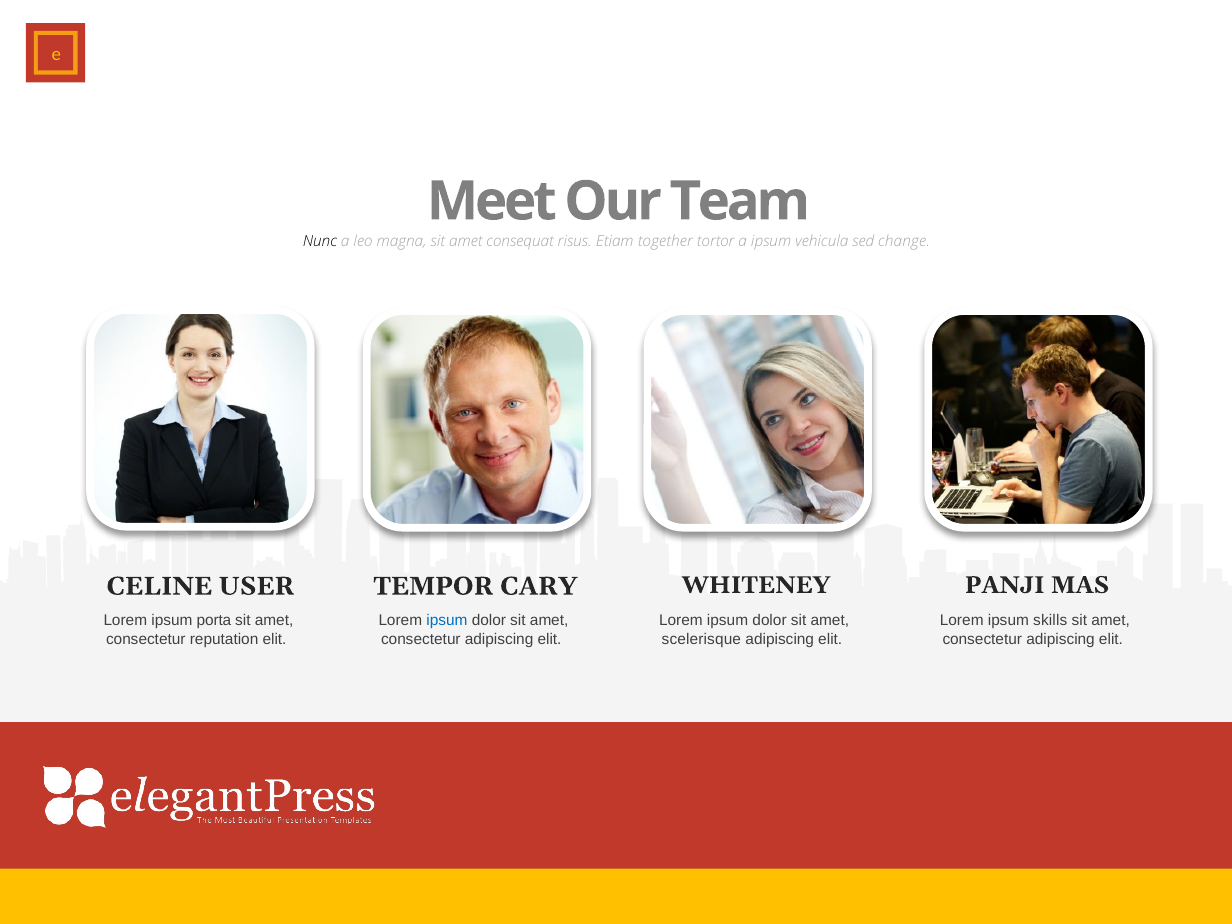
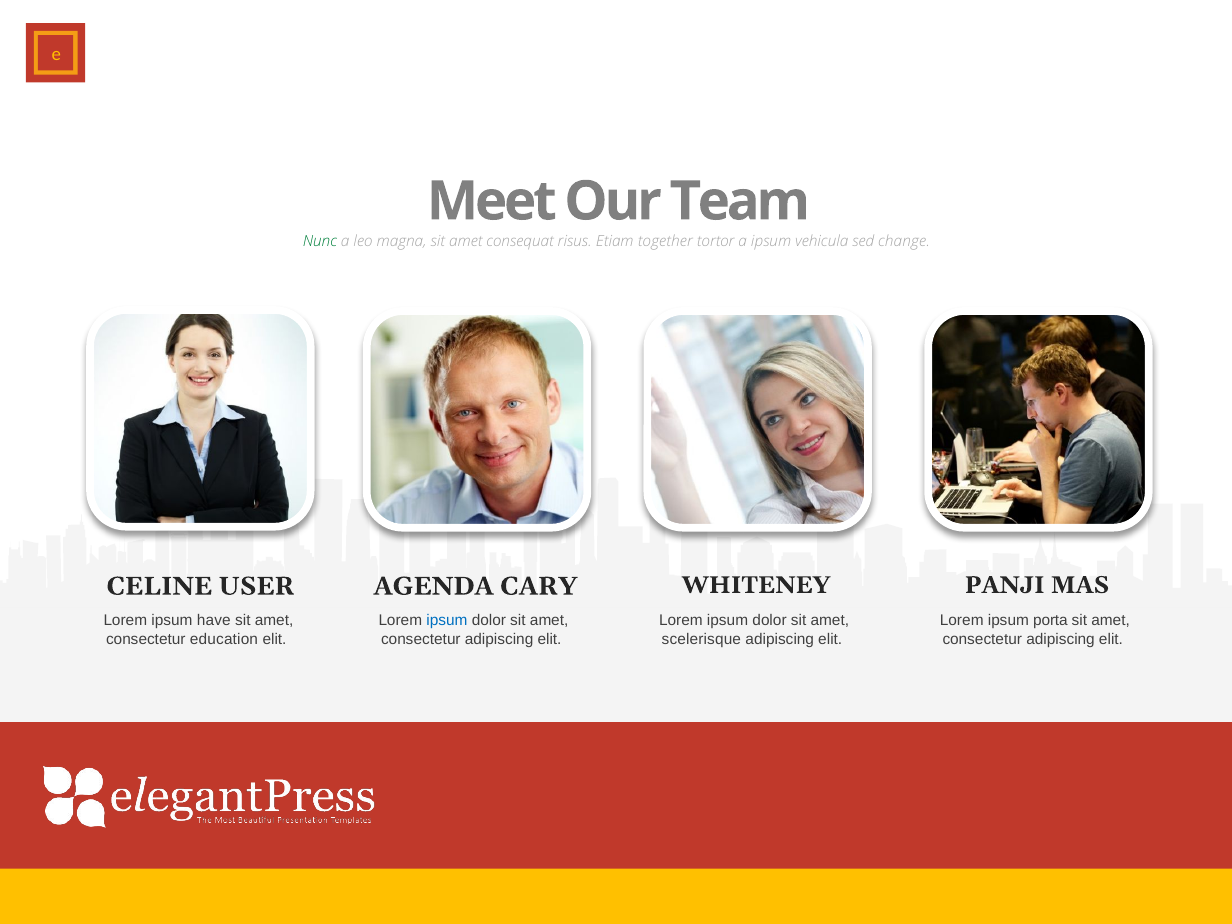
Nunc colour: black -> green
TEMPOR: TEMPOR -> AGENDA
porta: porta -> have
skills: skills -> porta
reputation: reputation -> education
